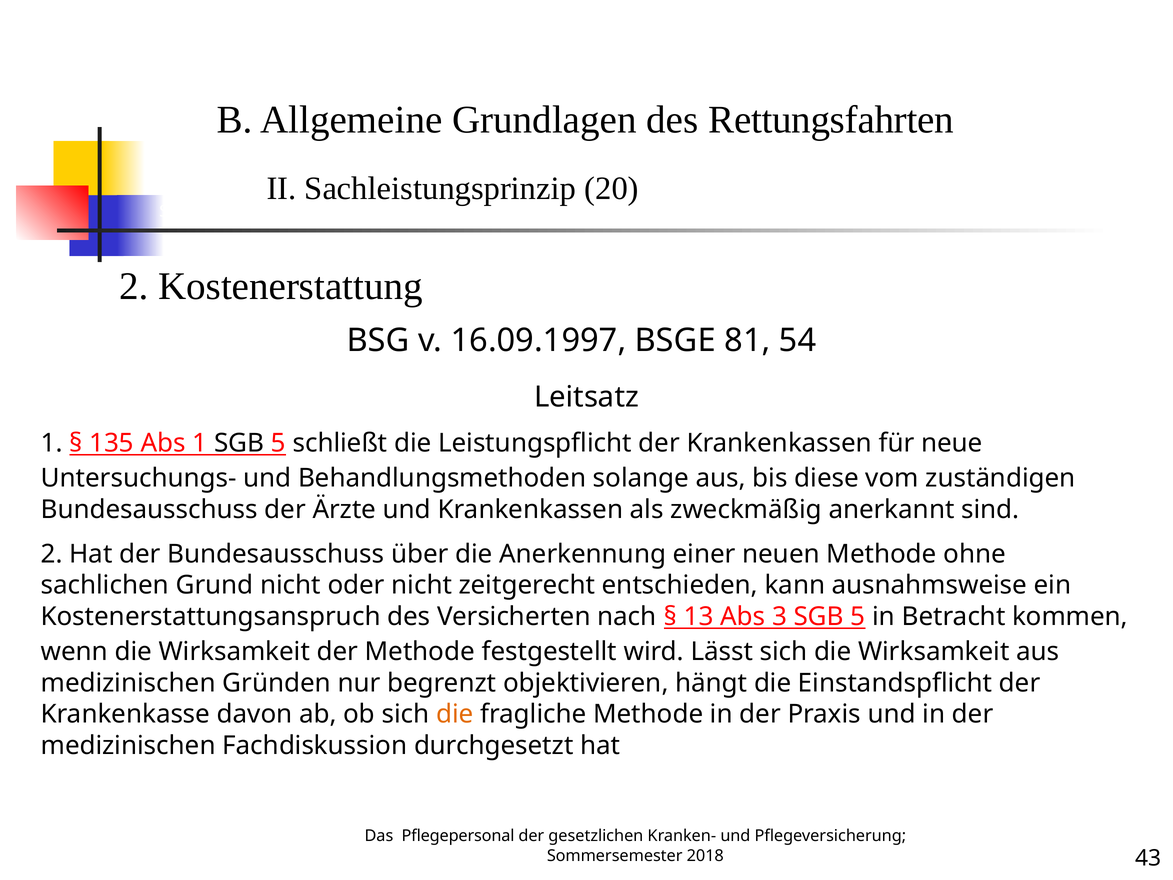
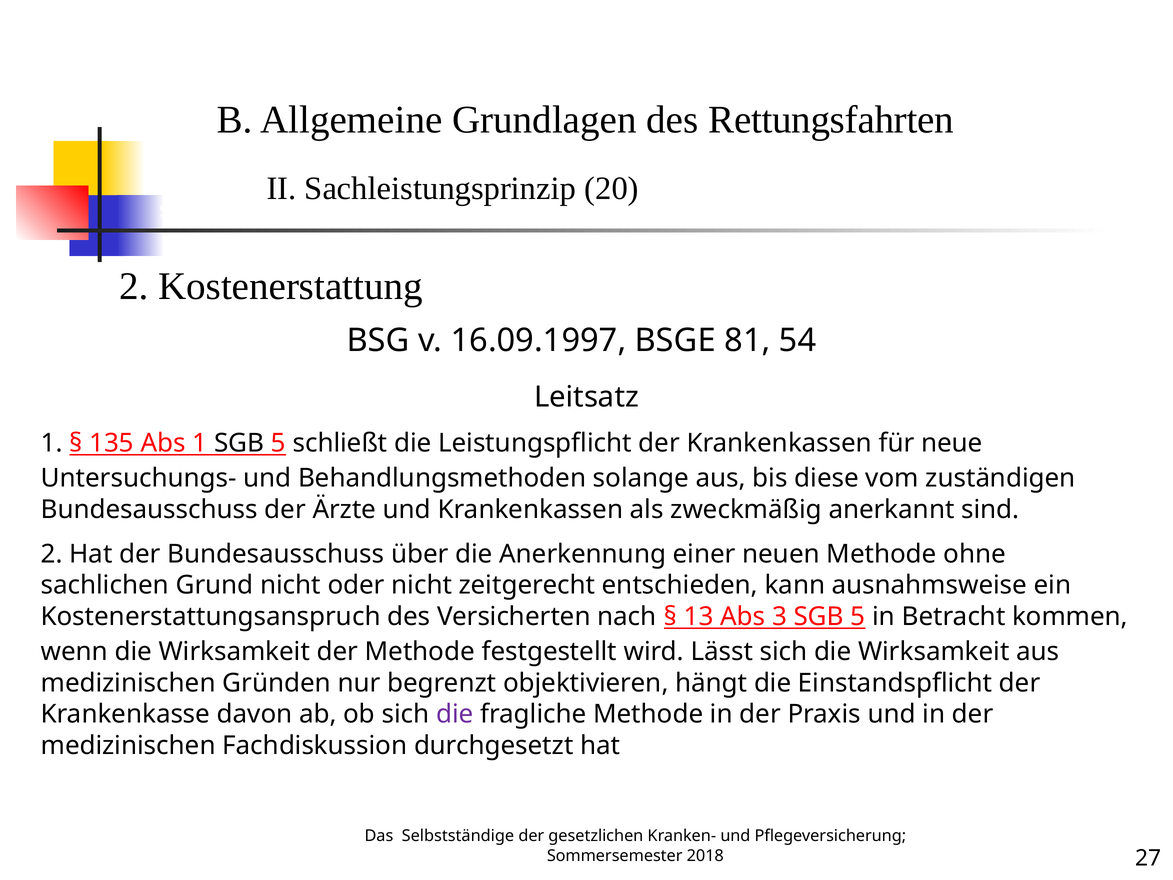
die at (455, 714) colour: orange -> purple
Pflegepersonal: Pflegepersonal -> Selbstständige
43: 43 -> 27
